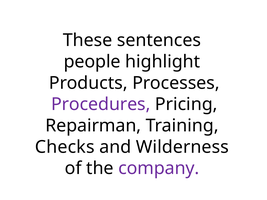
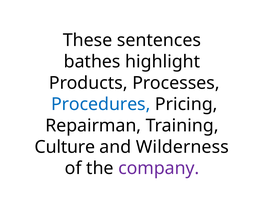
people: people -> bathes
Procedures colour: purple -> blue
Checks: Checks -> Culture
